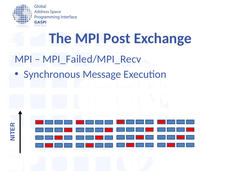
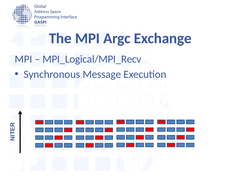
Post: Post -> Argc
MPI_Failed/MPI_Recv: MPI_Failed/MPI_Recv -> MPI_Logical/MPI_Recv
